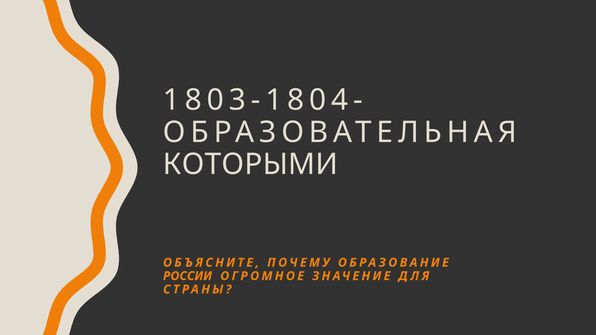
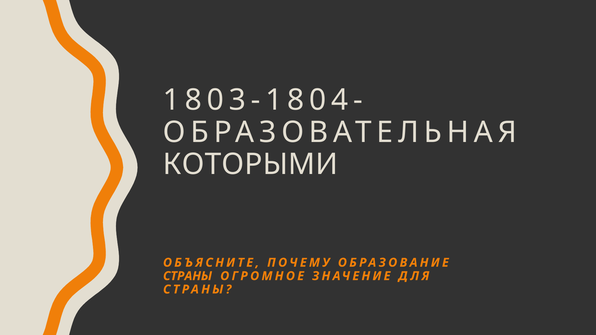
РОССИИ at (187, 276): РОССИИ -> СТРАНЫ
